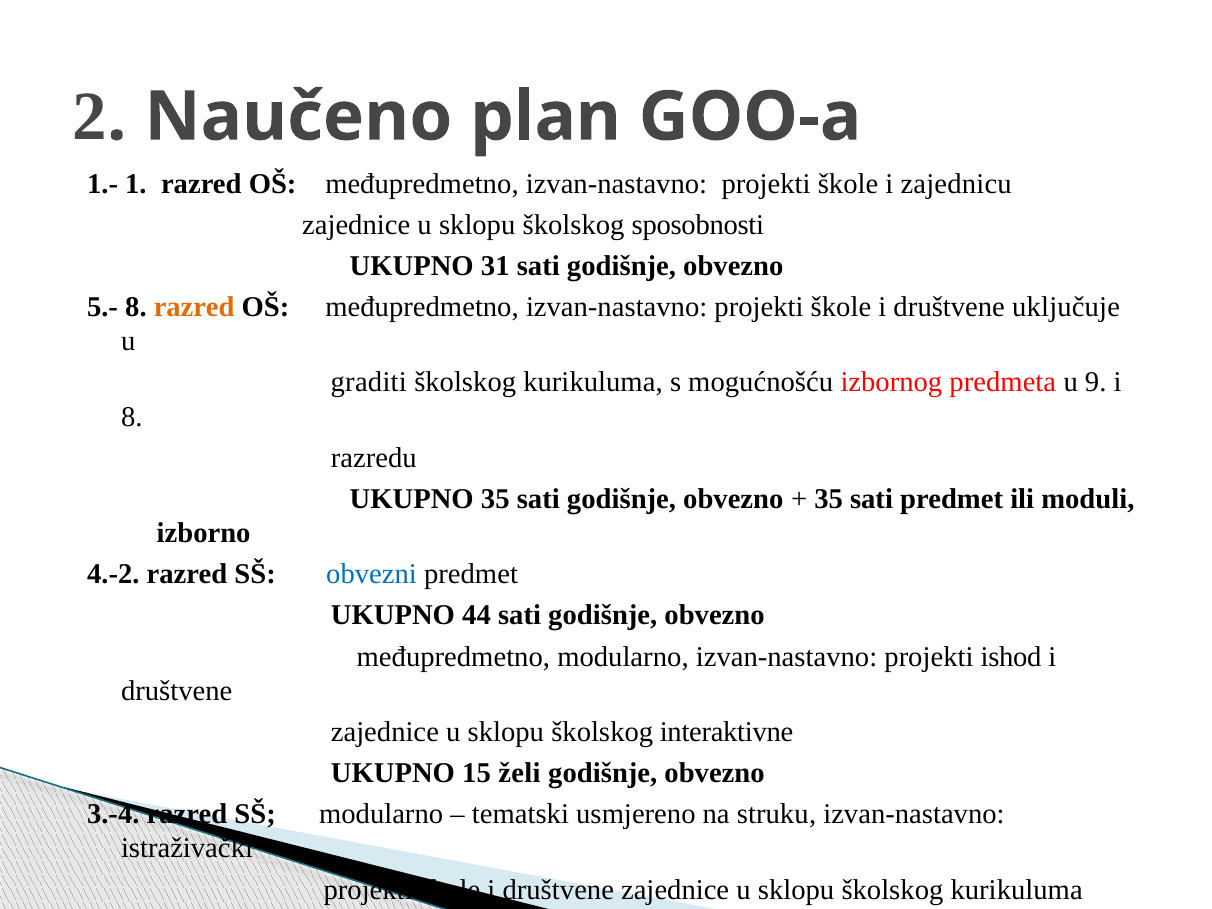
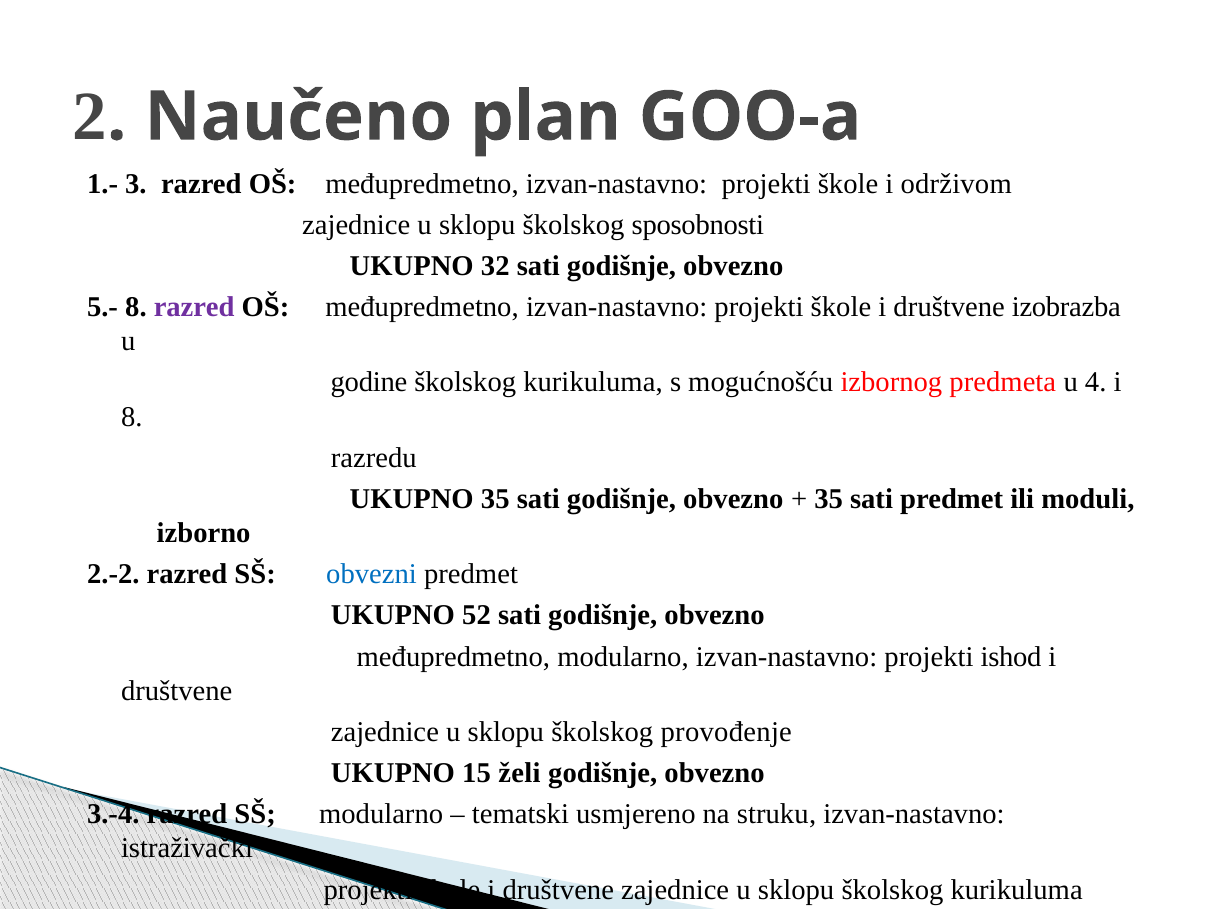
1: 1 -> 3
zajednicu: zajednicu -> održivom
31: 31 -> 32
razred at (194, 307) colour: orange -> purple
uključuje: uključuje -> izobrazba
graditi: graditi -> godine
9: 9 -> 4
4.-2: 4.-2 -> 2.-2
44: 44 -> 52
interaktivne: interaktivne -> provođenje
